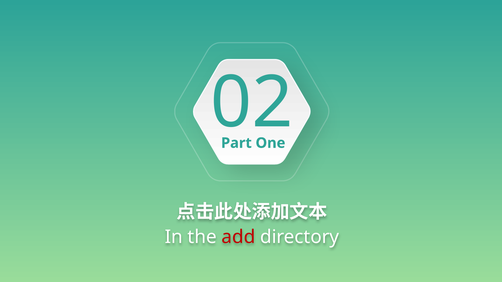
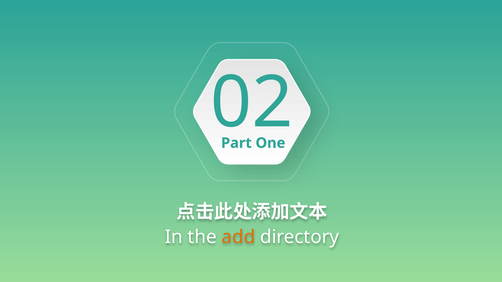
add colour: red -> orange
